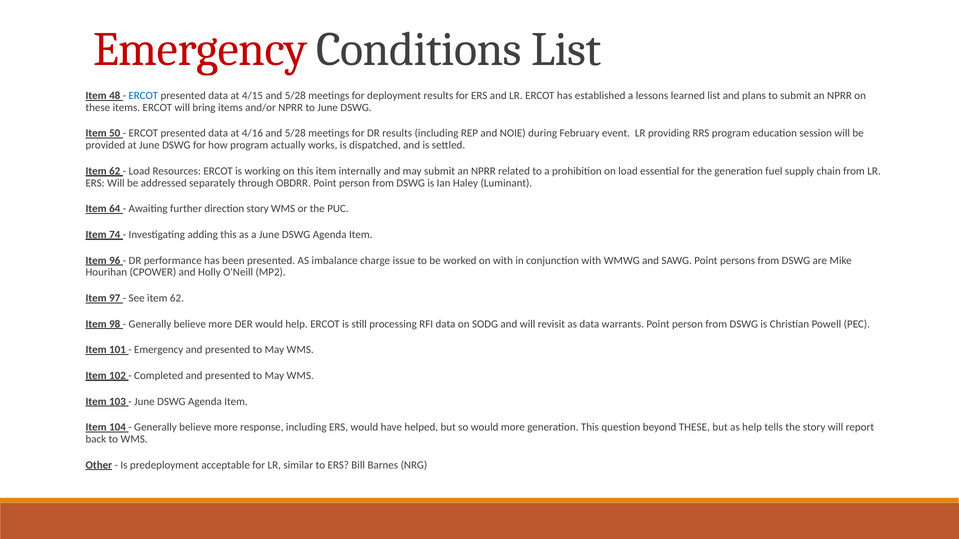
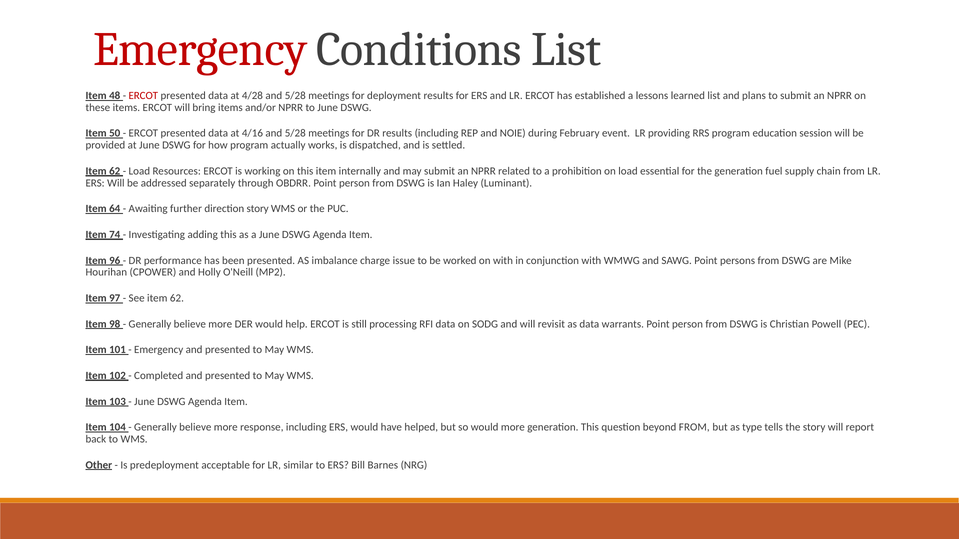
ERCOT at (143, 96) colour: blue -> red
4/15: 4/15 -> 4/28
beyond THESE: THESE -> FROM
as help: help -> type
